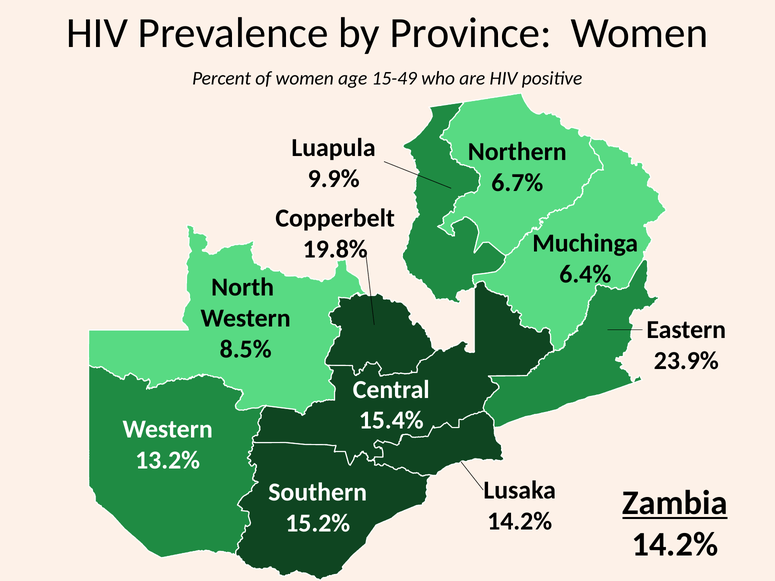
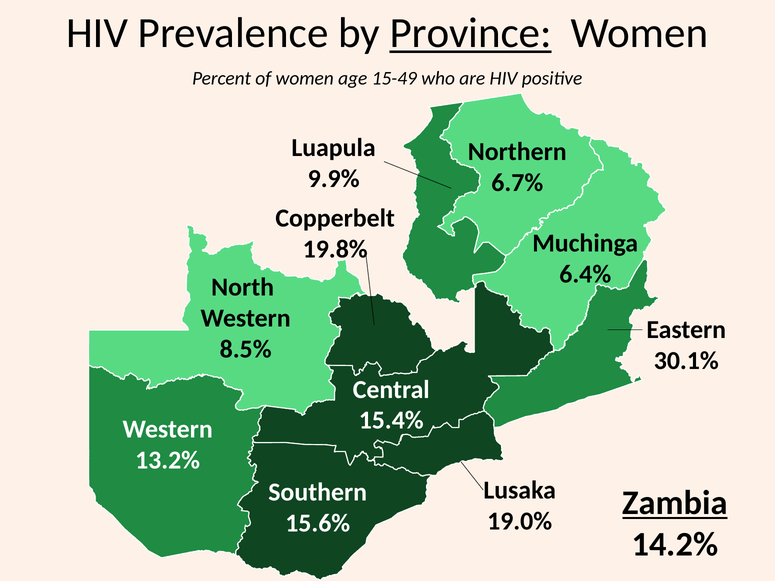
Province underline: none -> present
23.9%: 23.9% -> 30.1%
14.2% at (520, 521): 14.2% -> 19.0%
15.2%: 15.2% -> 15.6%
